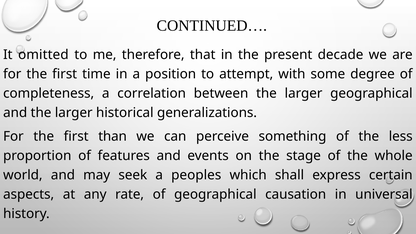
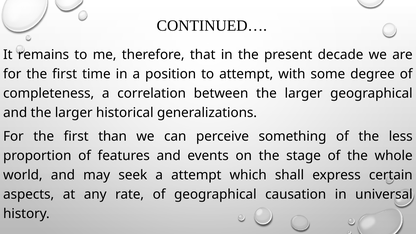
omitted: omitted -> remains
a peoples: peoples -> attempt
